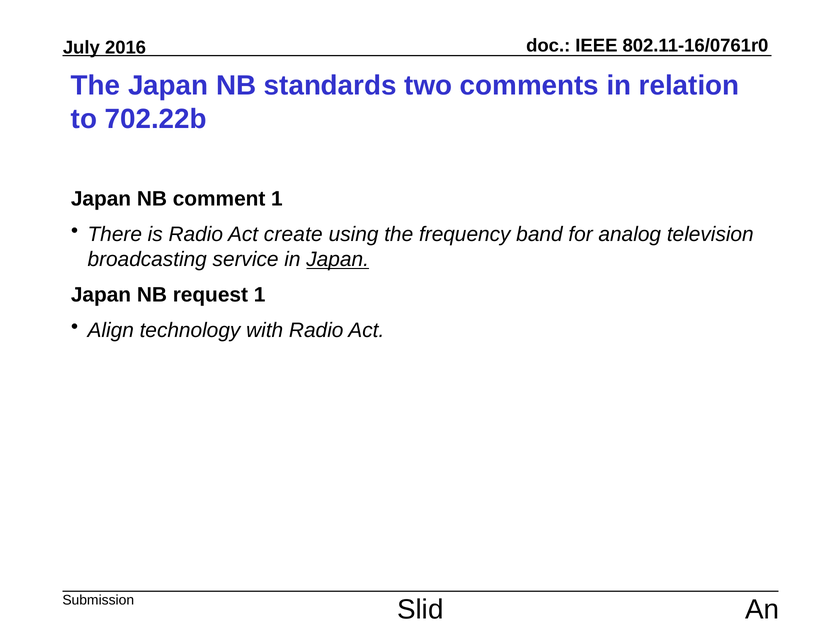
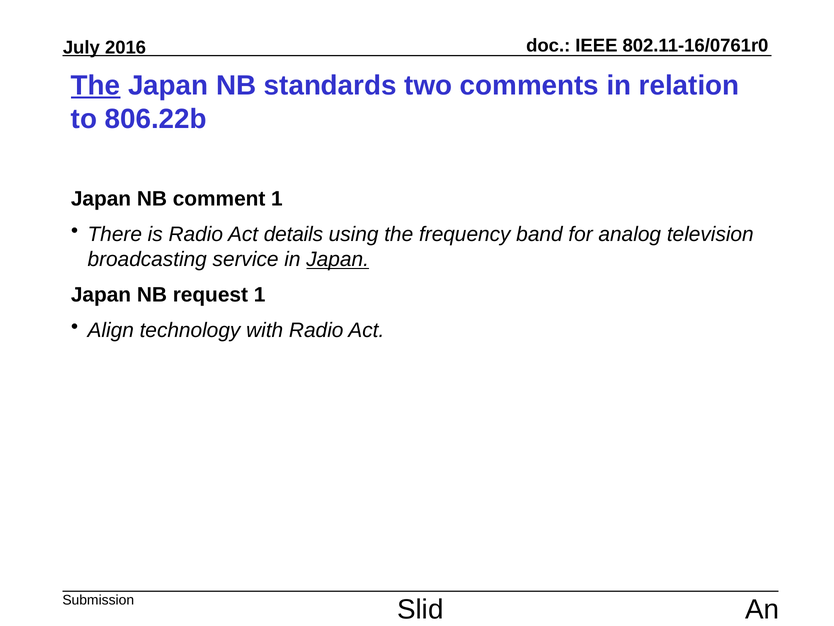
The at (96, 85) underline: none -> present
702.22b: 702.22b -> 806.22b
create: create -> details
